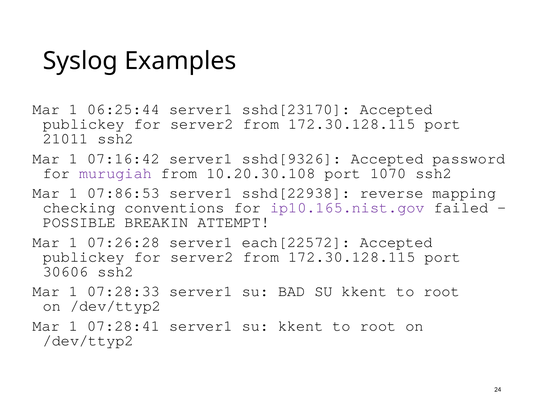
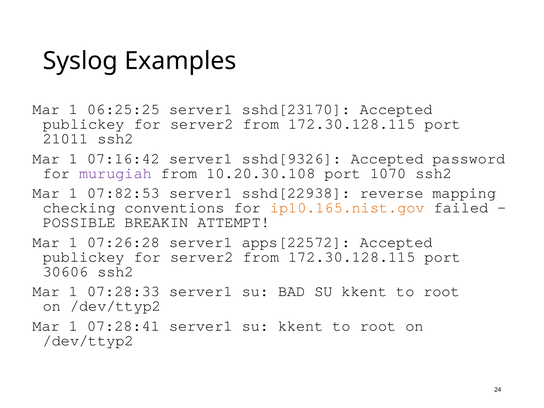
06:25:44: 06:25:44 -> 06:25:25
07:86:53: 07:86:53 -> 07:82:53
ip10.165.nist.gov colour: purple -> orange
each[22572: each[22572 -> apps[22572
